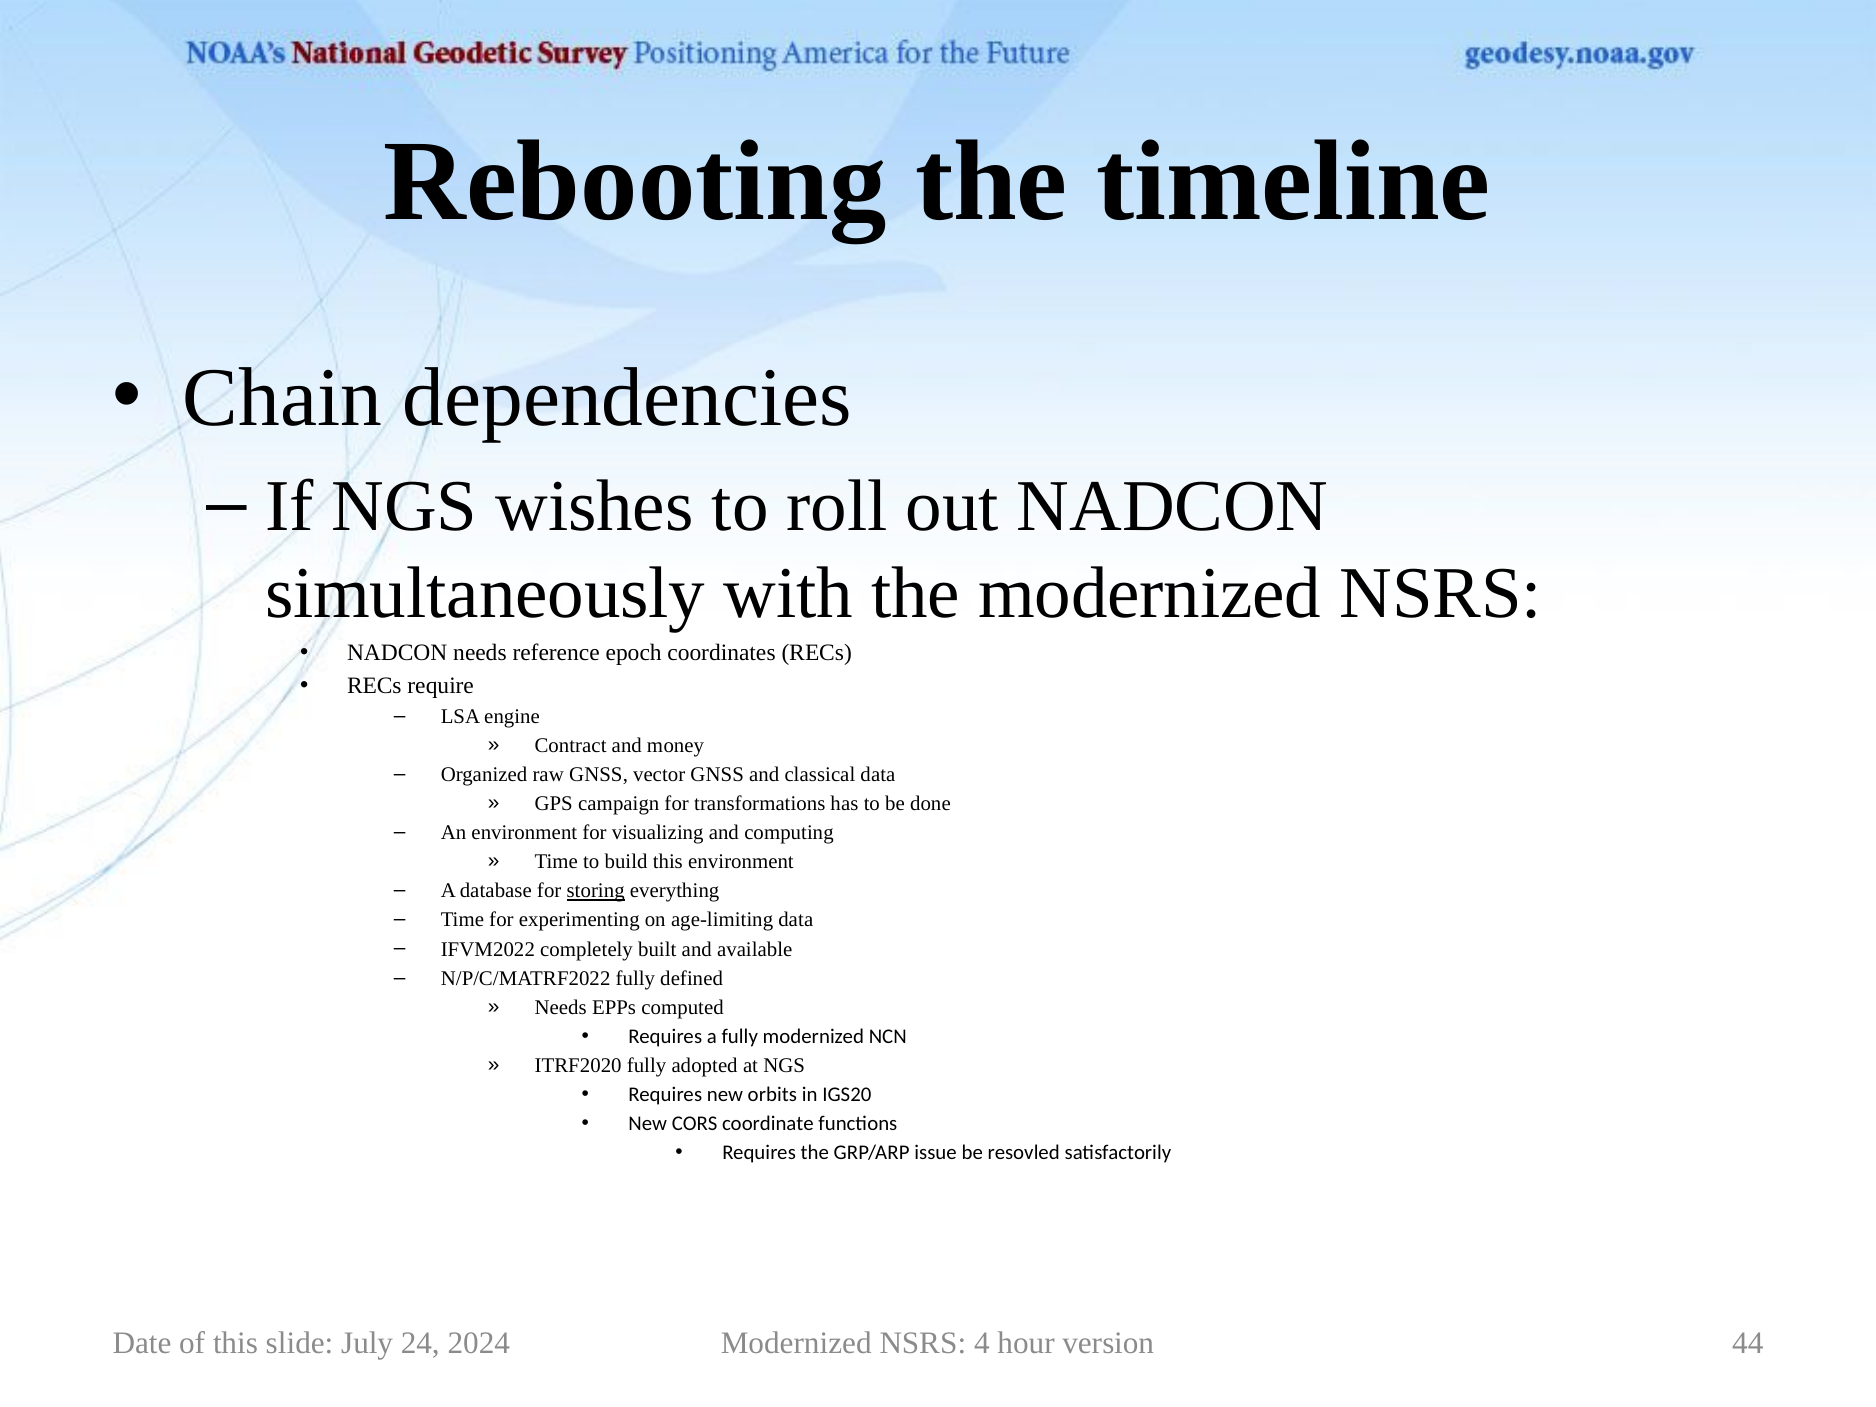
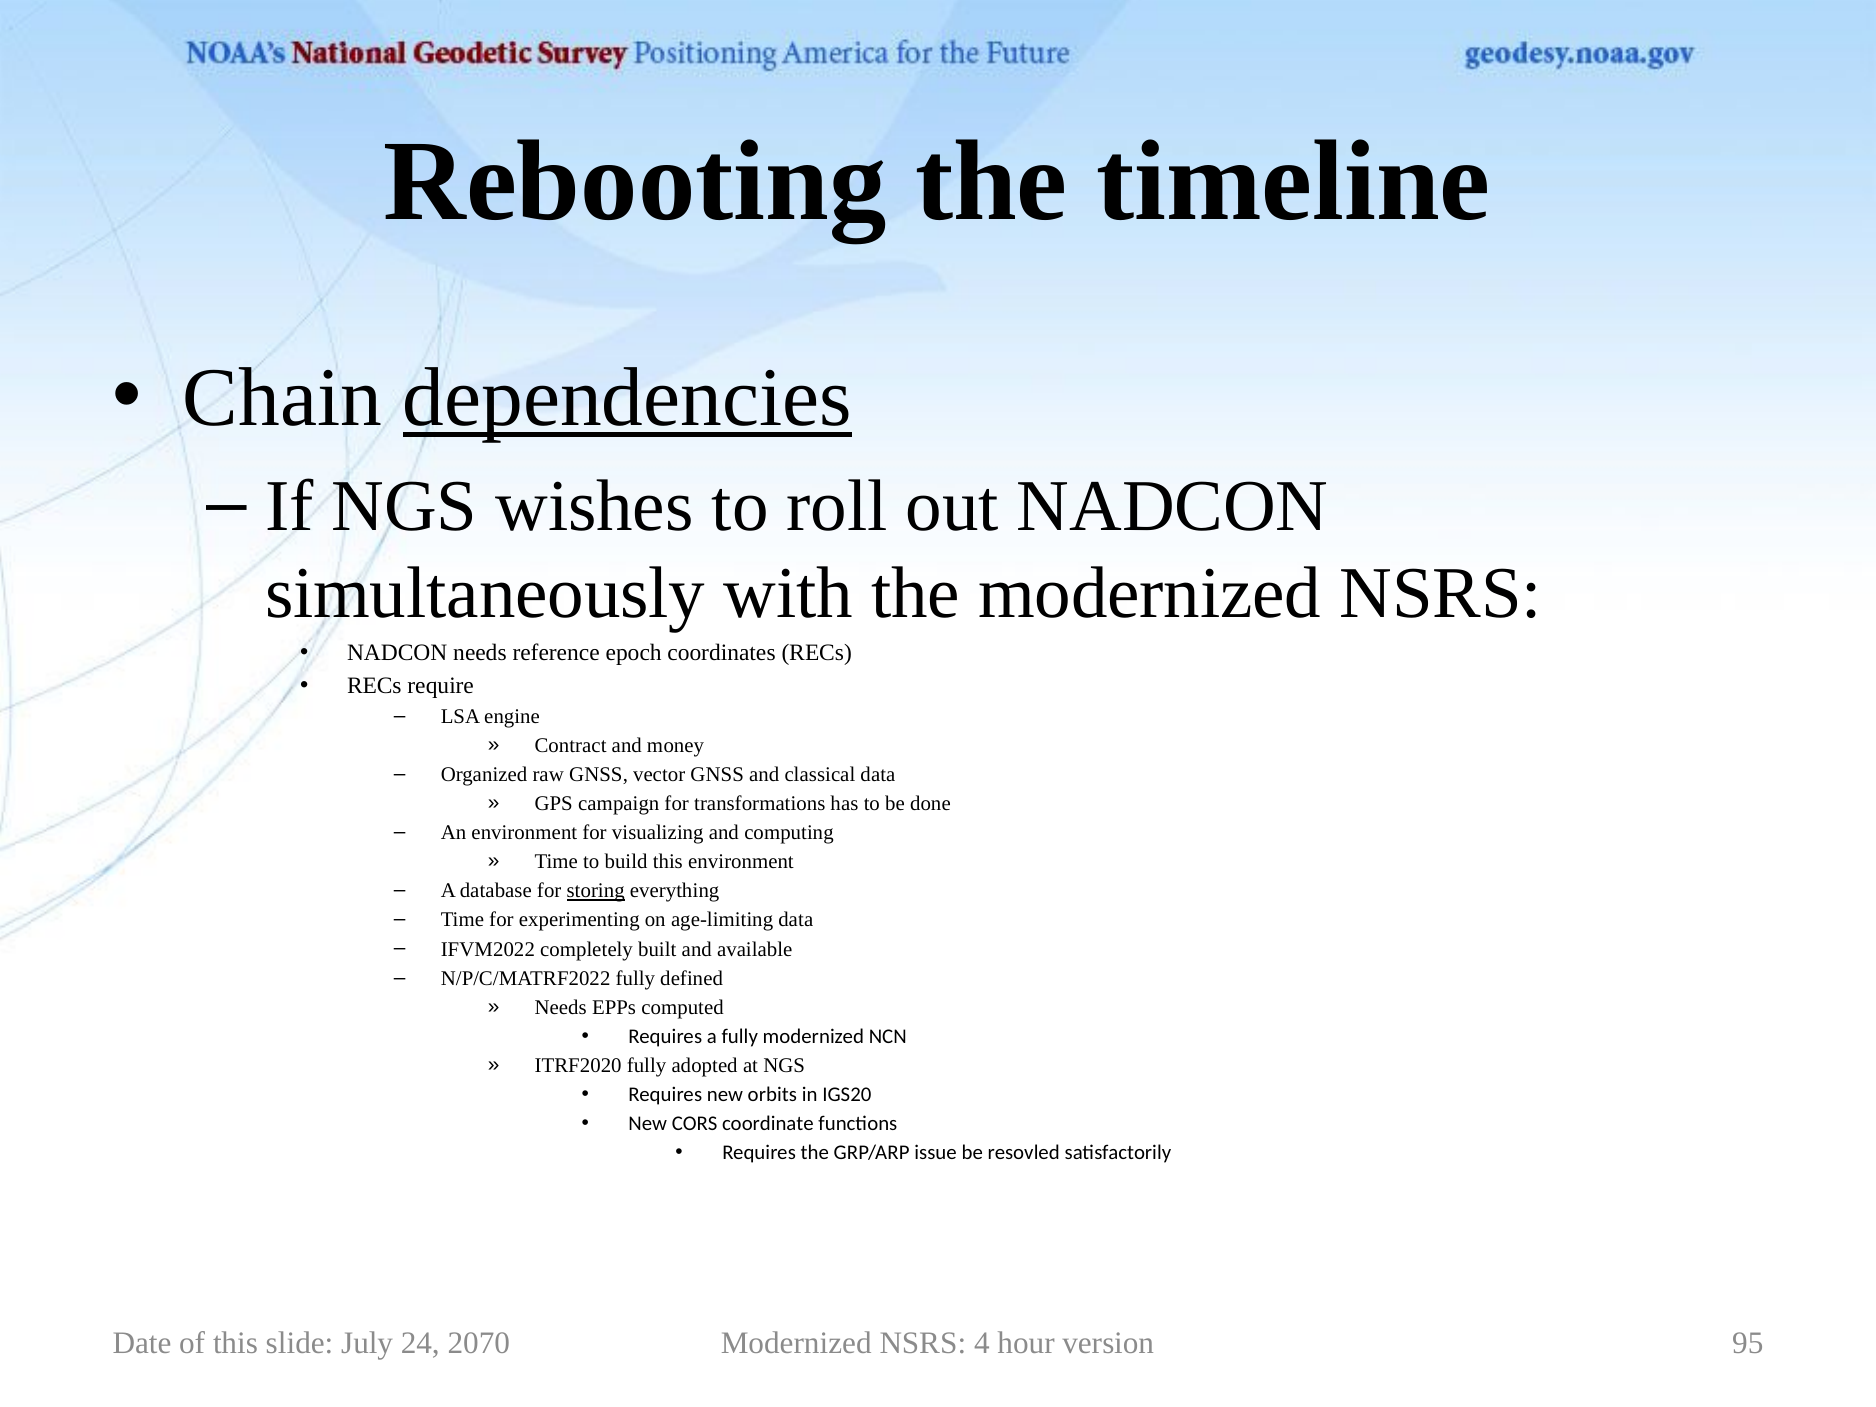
dependencies underline: none -> present
2024: 2024 -> 2070
44: 44 -> 95
